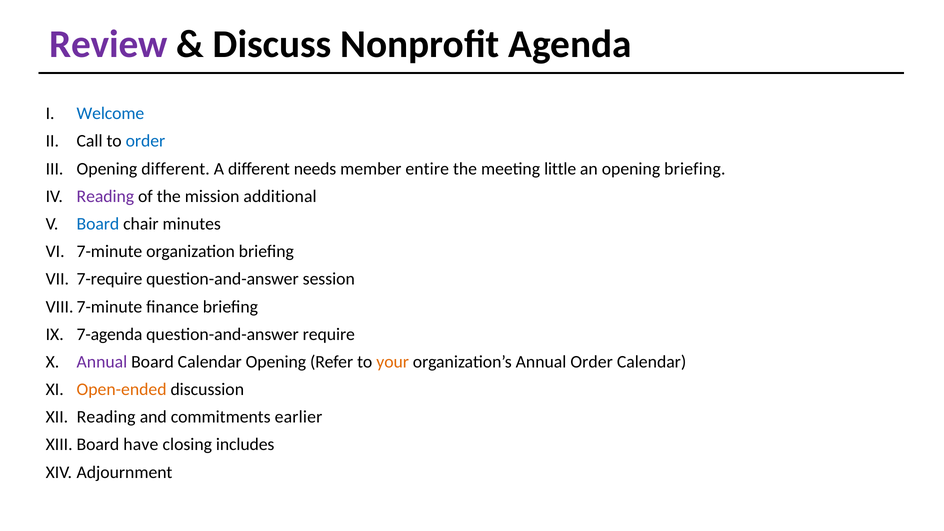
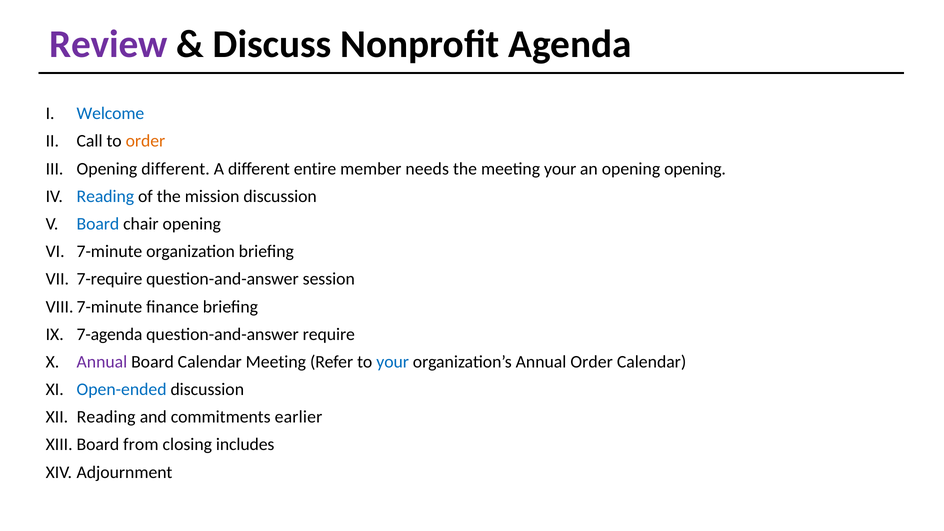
order at (145, 141) colour: blue -> orange
needs: needs -> entire
entire: entire -> needs
meeting little: little -> your
opening briefing: briefing -> opening
Reading at (105, 196) colour: purple -> blue
mission additional: additional -> discussion
chair minutes: minutes -> opening
Calendar Opening: Opening -> Meeting
your at (393, 362) colour: orange -> blue
Open-ended colour: orange -> blue
have: have -> from
